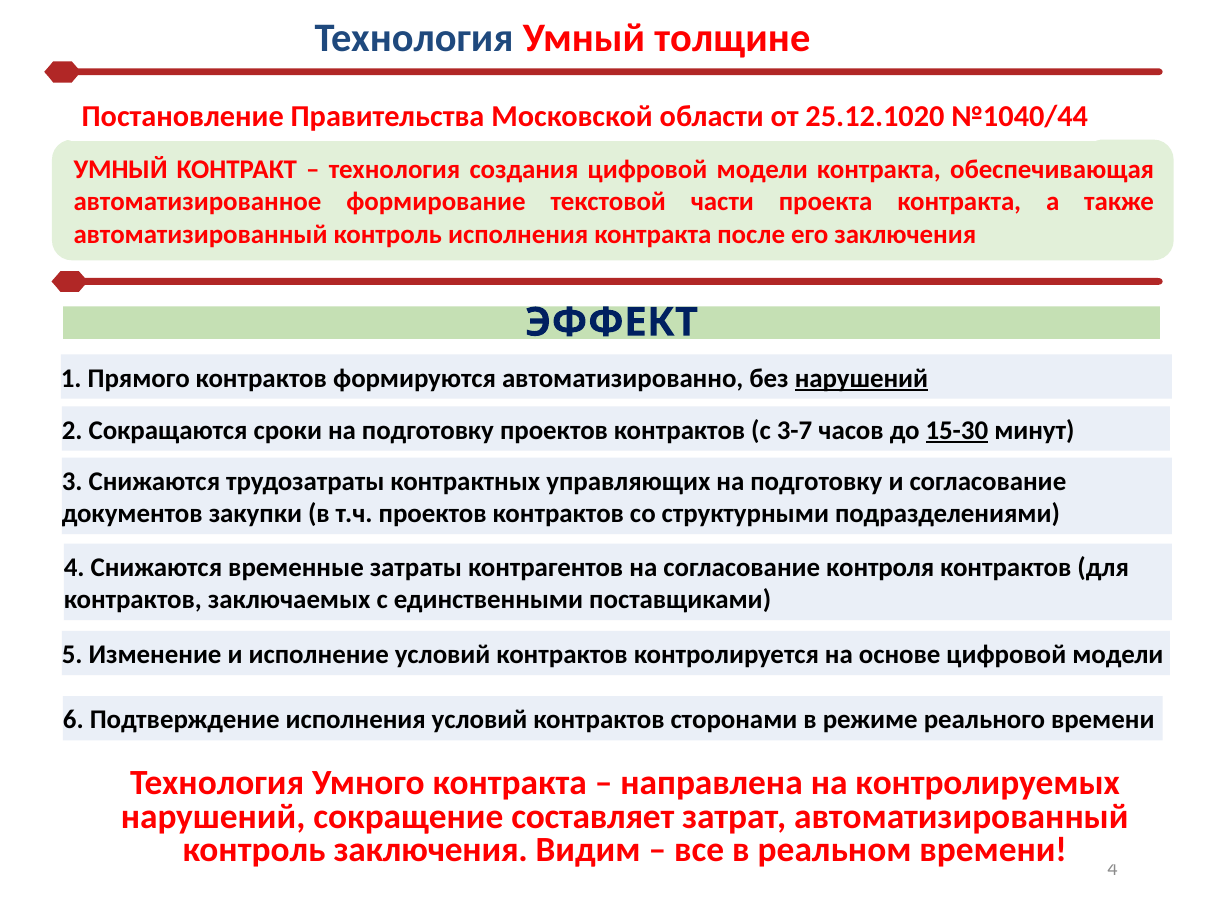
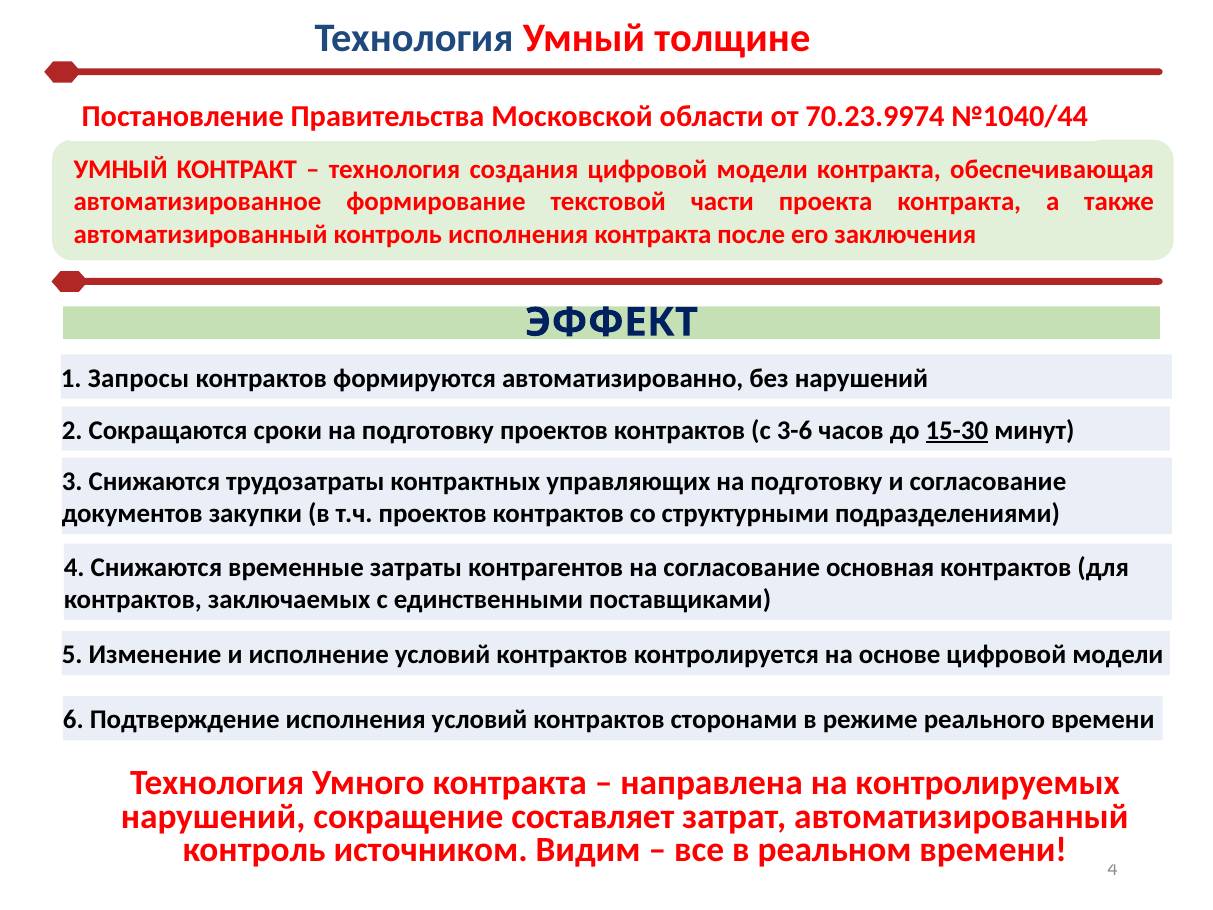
25.12.1020: 25.12.1020 -> 70.23.9974
Прямого: Прямого -> Запросы
нарушений at (861, 378) underline: present -> none
3-7: 3-7 -> 3-6
контроля: контроля -> основная
контроль заключения: заключения -> источником
